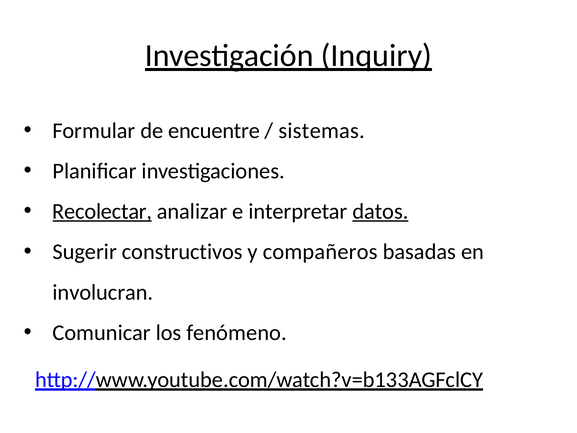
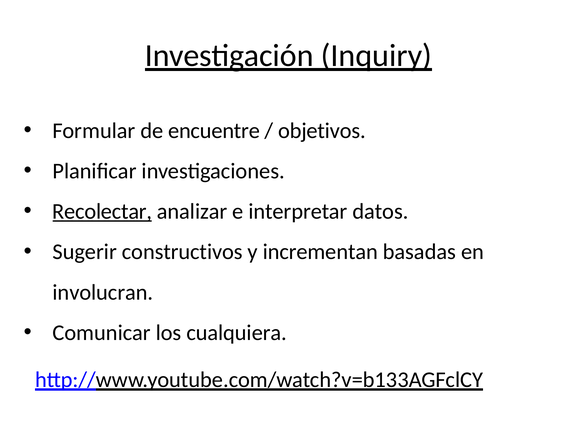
sistemas: sistemas -> objetivos
datos underline: present -> none
compañeros: compañeros -> incrementan
fenómeno: fenómeno -> cualquiera
